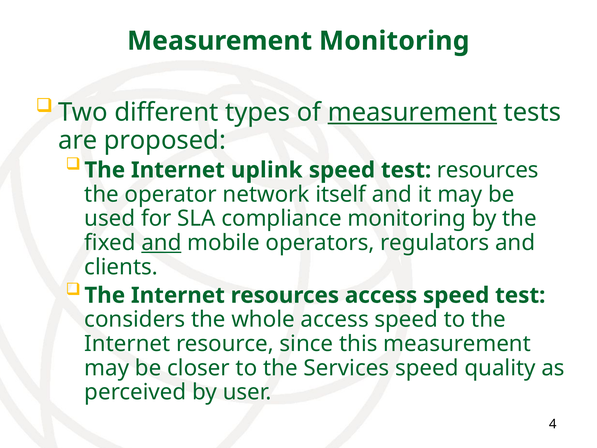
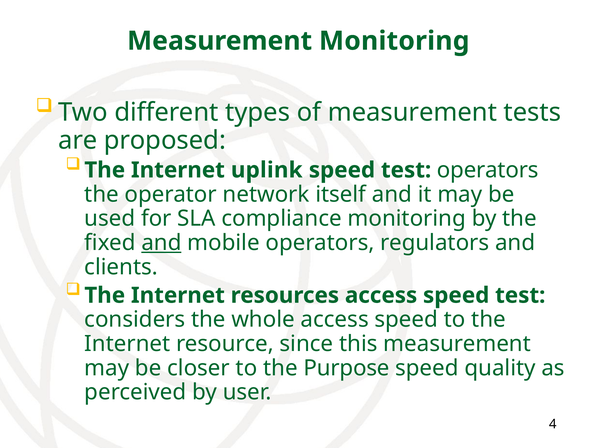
measurement at (412, 112) underline: present -> none
test resources: resources -> operators
Services: Services -> Purpose
